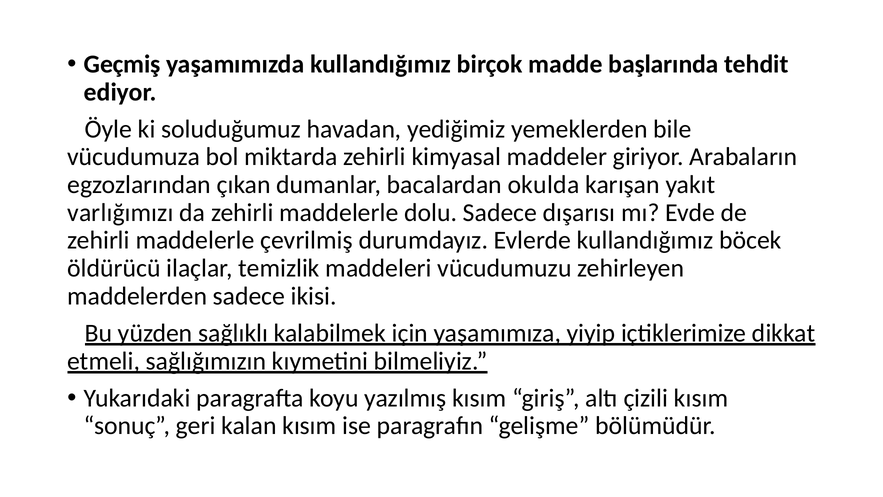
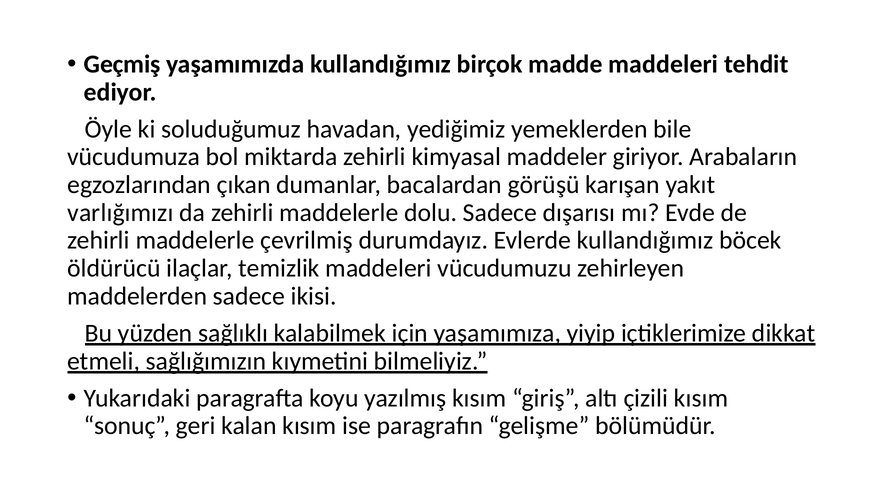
madde başlarında: başlarında -> maddeleri
okulda: okulda -> görüşü
